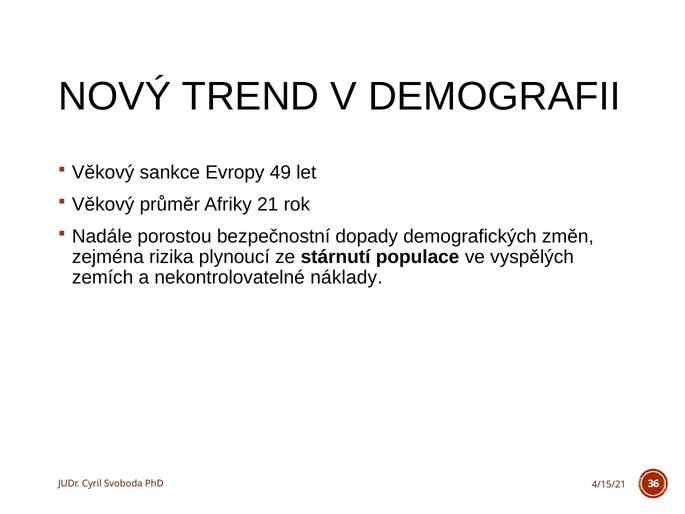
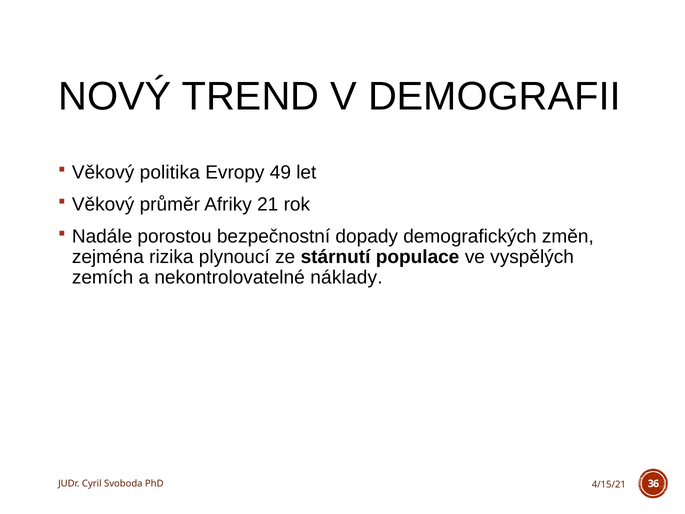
sankce: sankce -> politika
